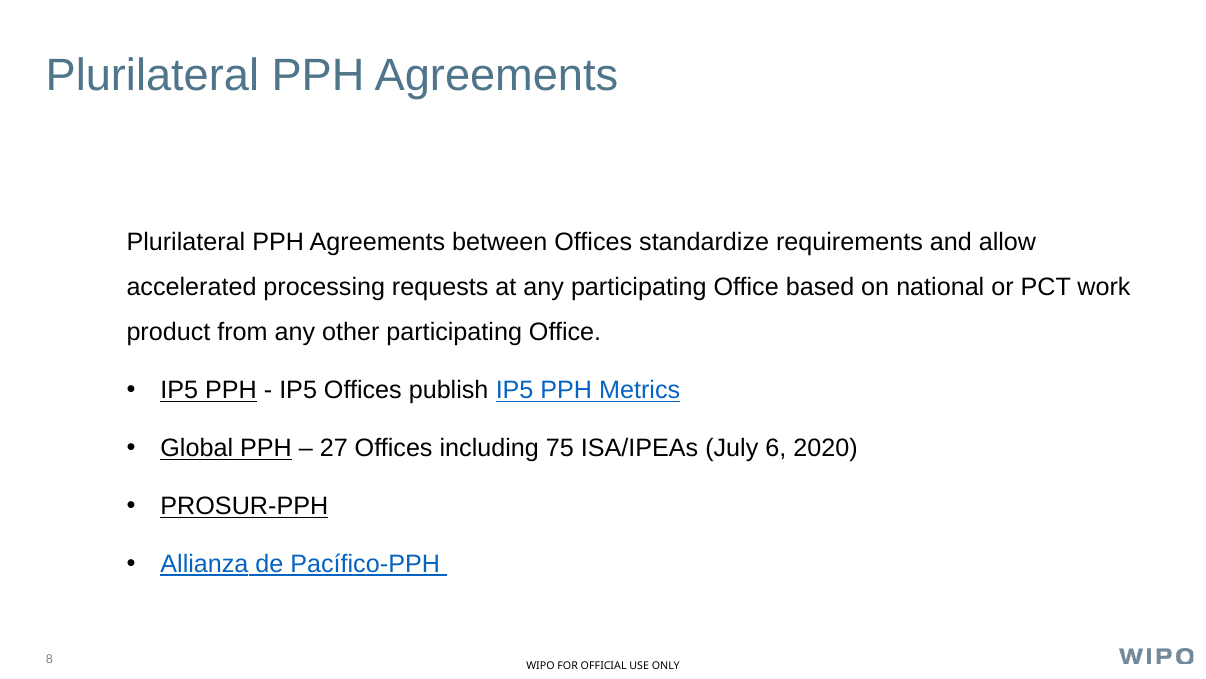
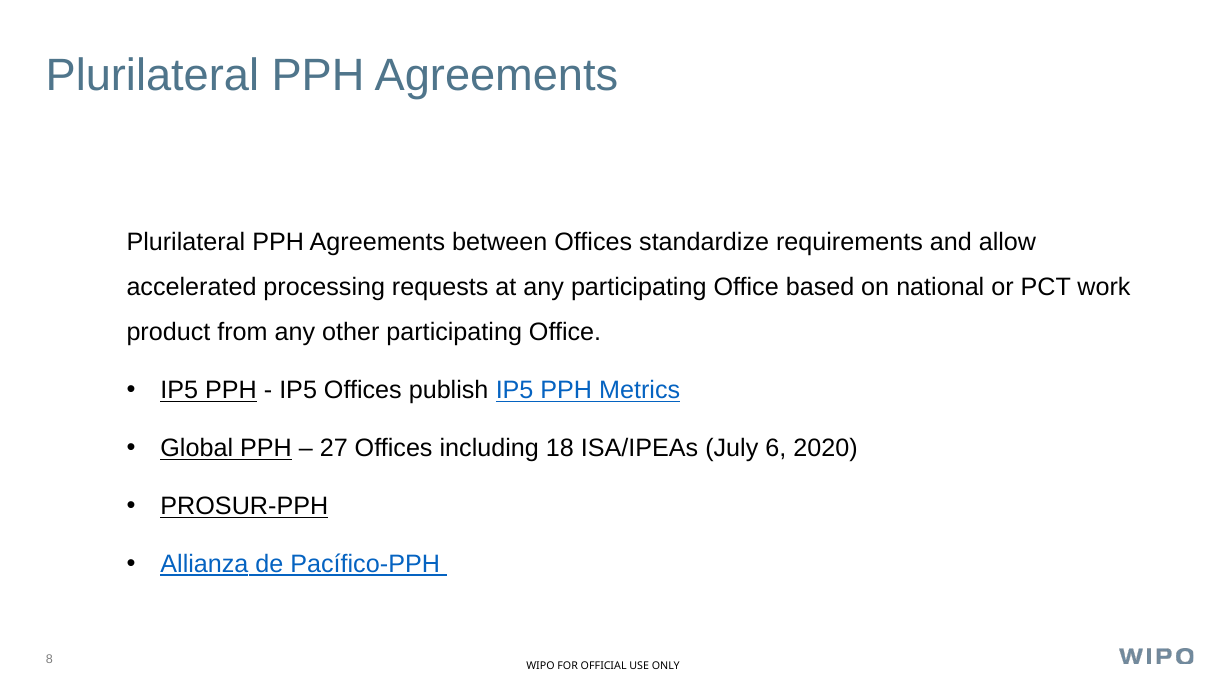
75: 75 -> 18
